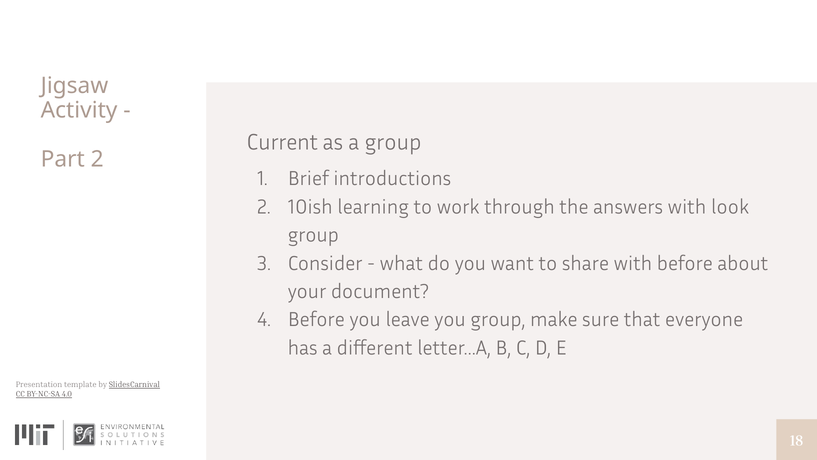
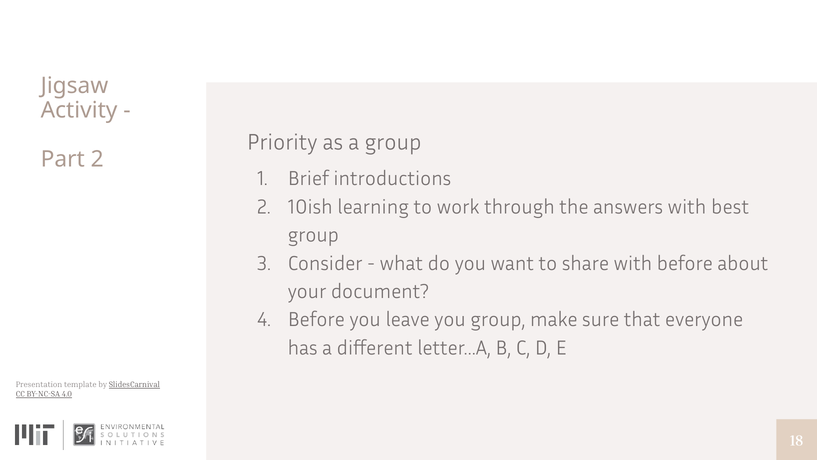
Current: Current -> Priority
look: look -> best
